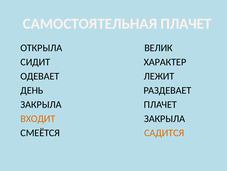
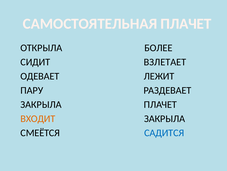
ВЕЛИК: ВЕЛИК -> БОЛЕЕ
ХАРАКТЕР: ХАРАКТЕР -> ВЗЛЕТАЕТ
ДЕНЬ: ДЕНЬ -> ПАРУ
САДИТСЯ colour: orange -> blue
